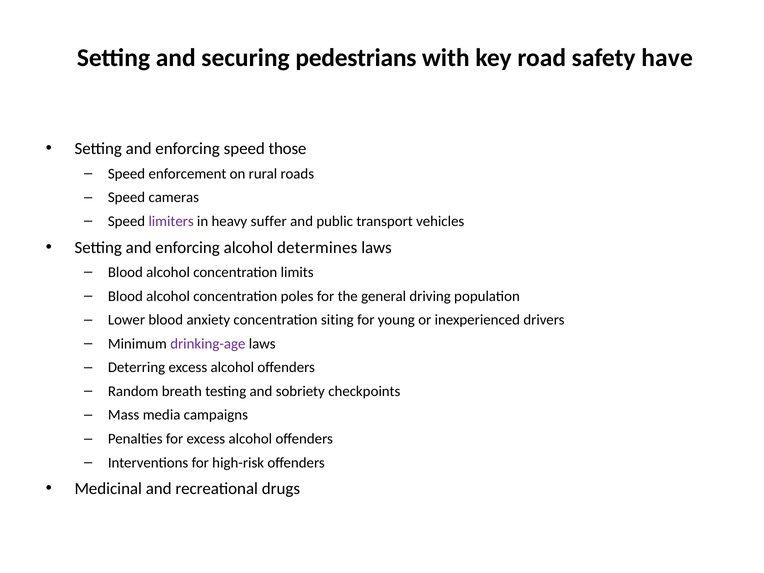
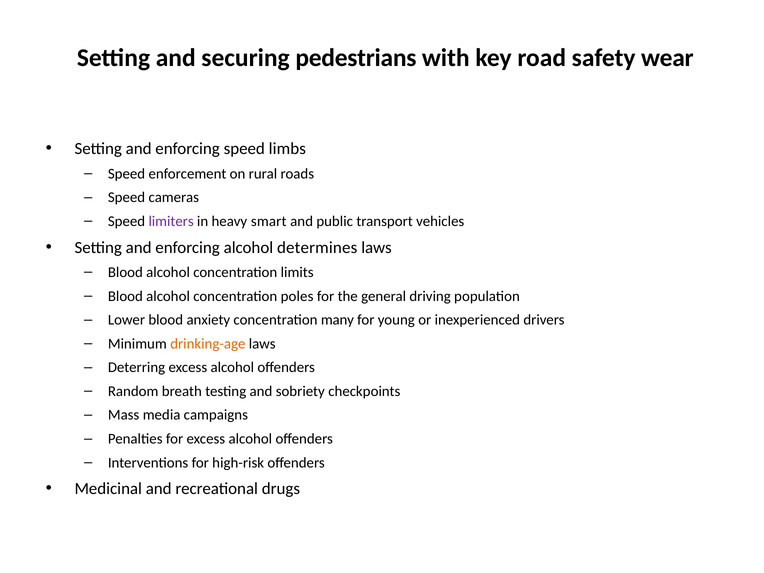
have: have -> wear
those: those -> limbs
suffer: suffer -> smart
siting: siting -> many
drinking-age colour: purple -> orange
